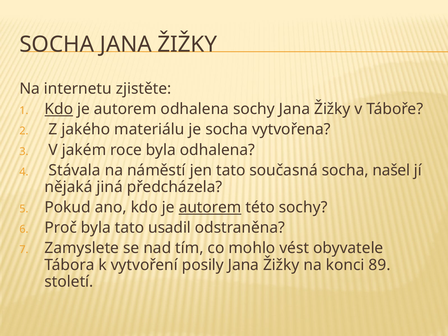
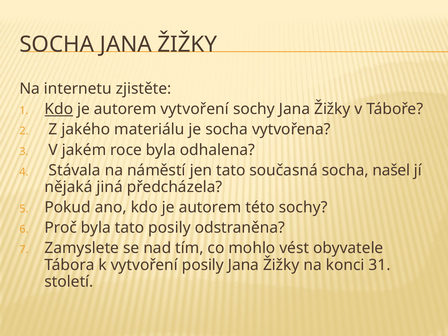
autorem odhalena: odhalena -> vytvoření
autorem at (210, 207) underline: present -> none
tato usadil: usadil -> posily
89: 89 -> 31
